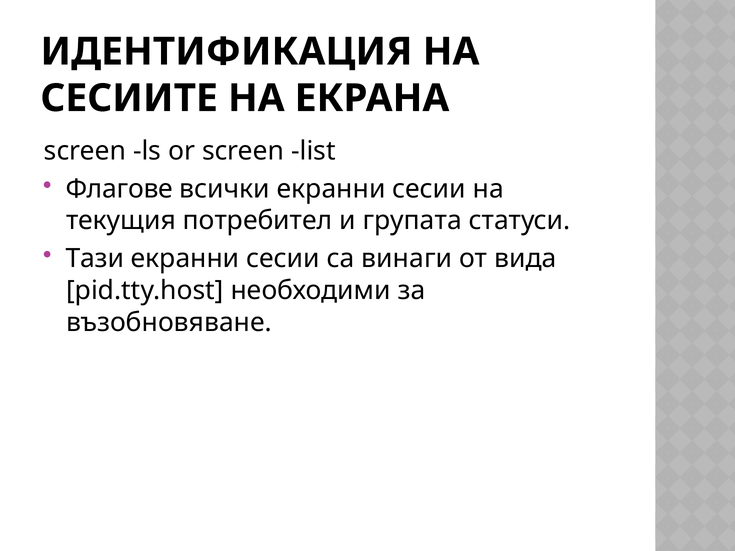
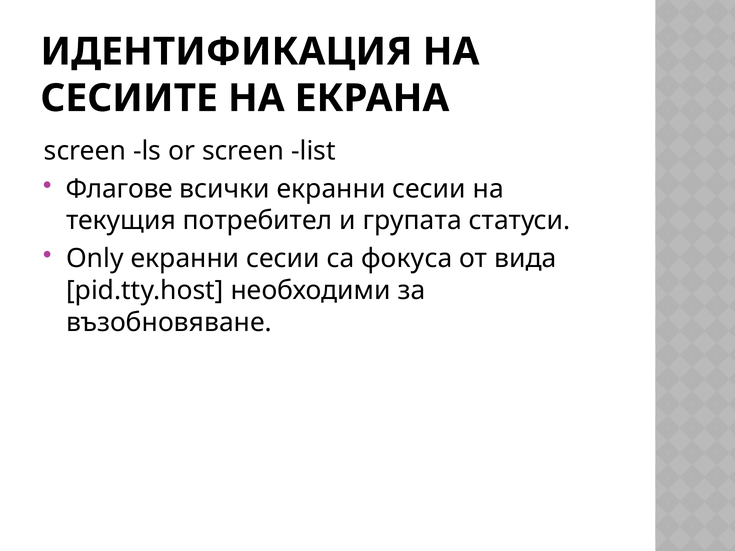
Тази: Тази -> Only
винаги: винаги -> фокуса
